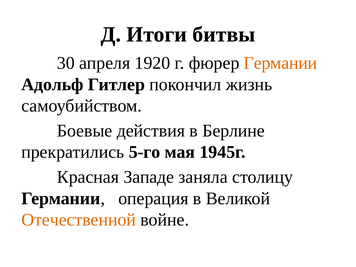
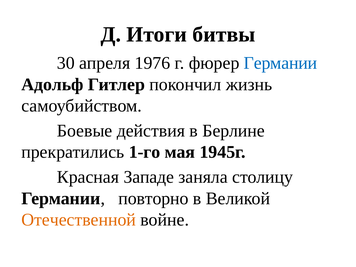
1920: 1920 -> 1976
Германии at (280, 63) colour: orange -> blue
5-го: 5-го -> 1-го
операция: операция -> повторно
